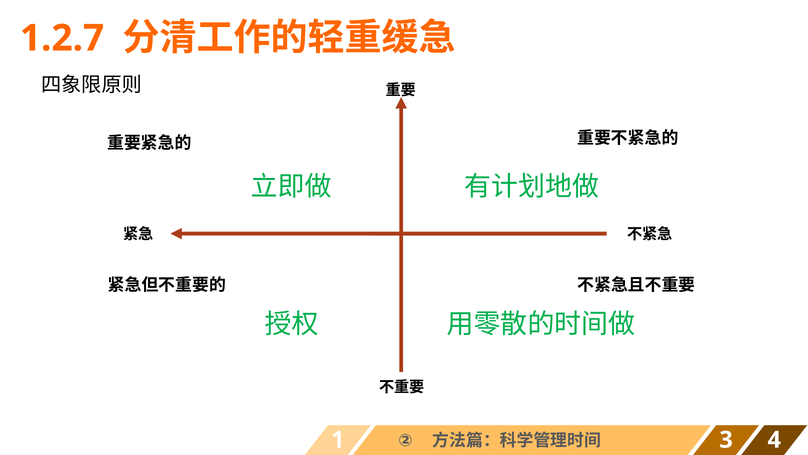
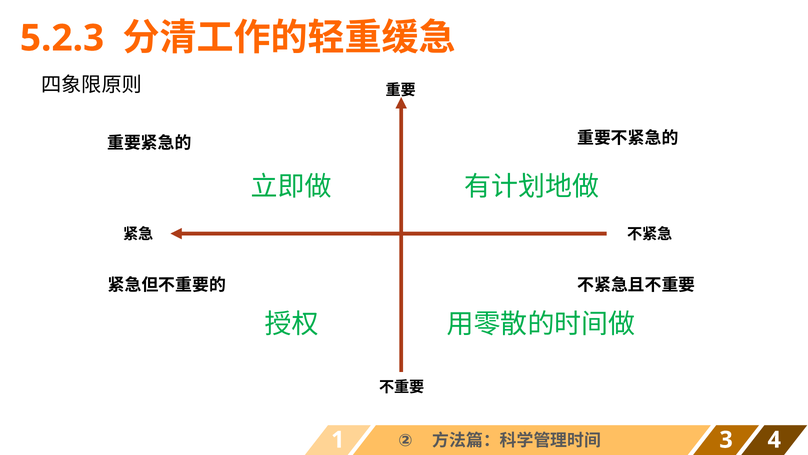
1.2.7: 1.2.7 -> 5.2.3
